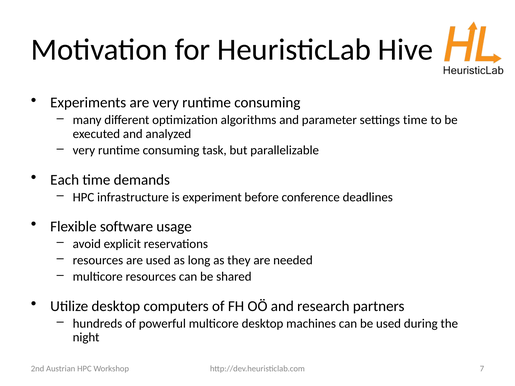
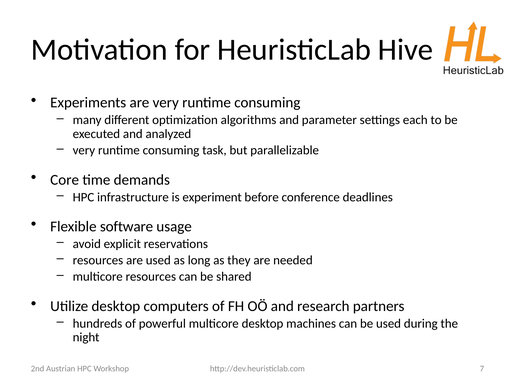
settings time: time -> each
Each: Each -> Core
